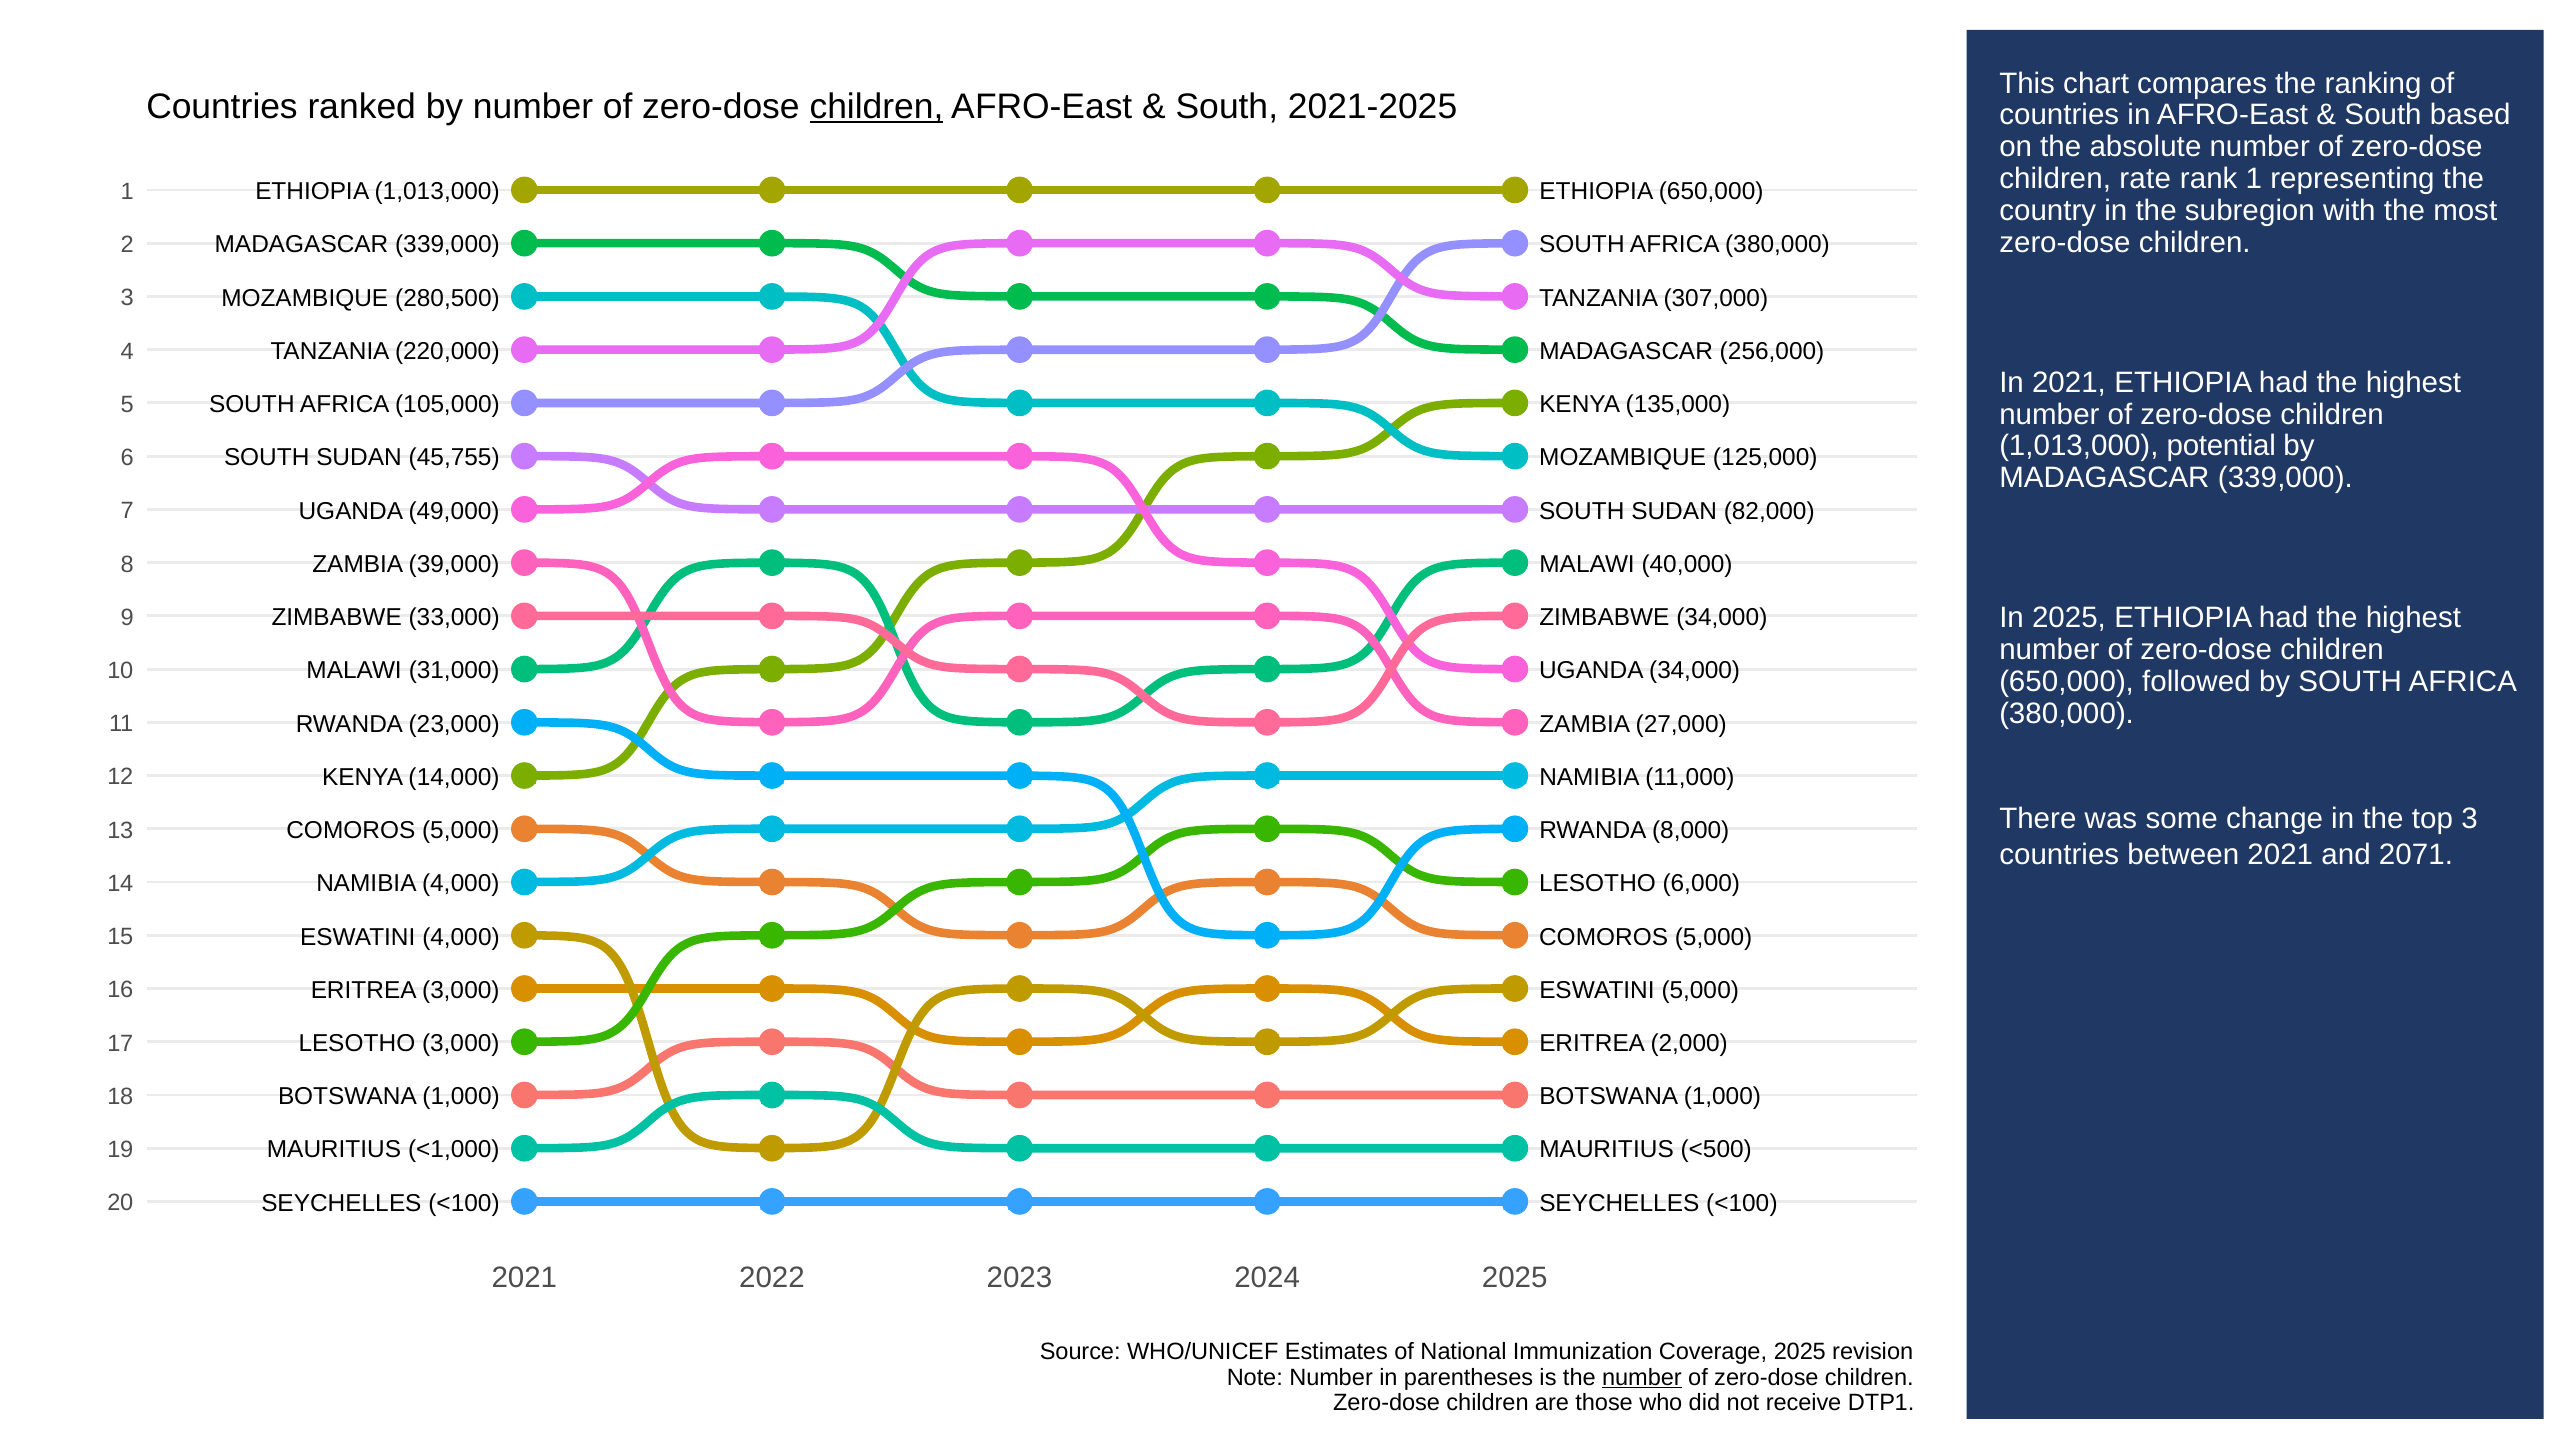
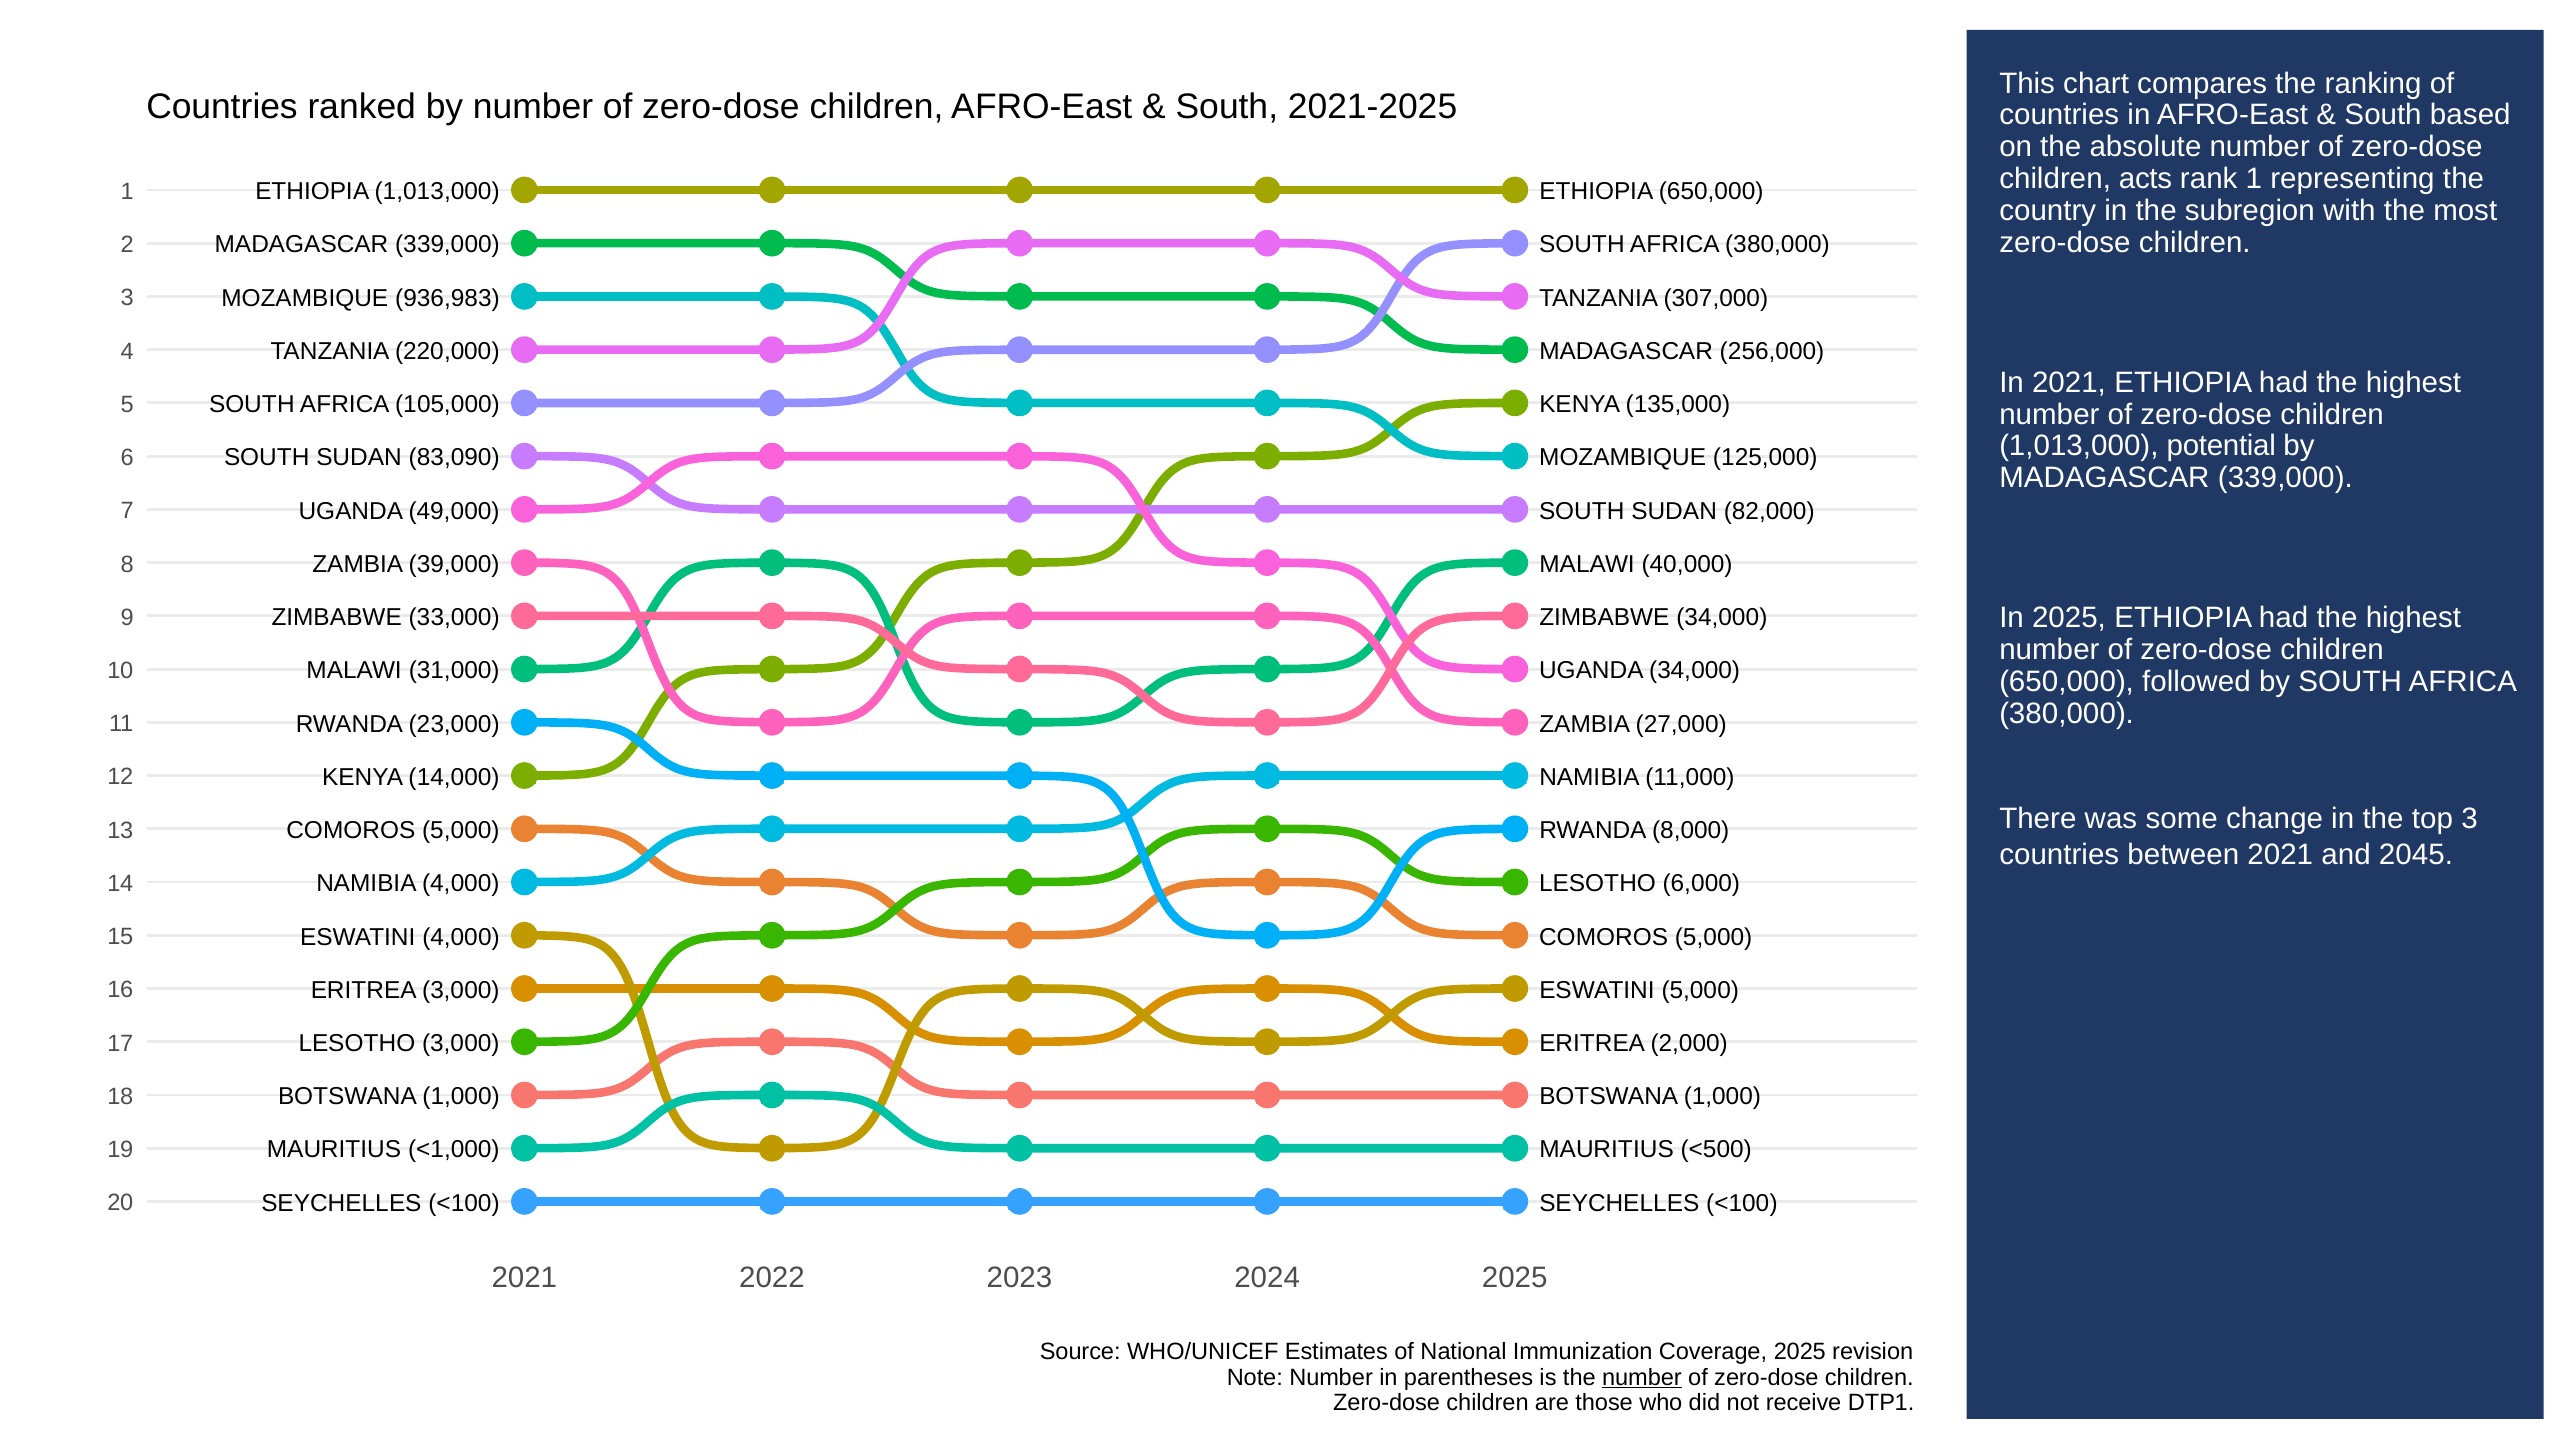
children at (876, 107) underline: present -> none
rate: rate -> acts
280,500: 280,500 -> 936,983
45,755: 45,755 -> 83,090
2071: 2071 -> 2045
